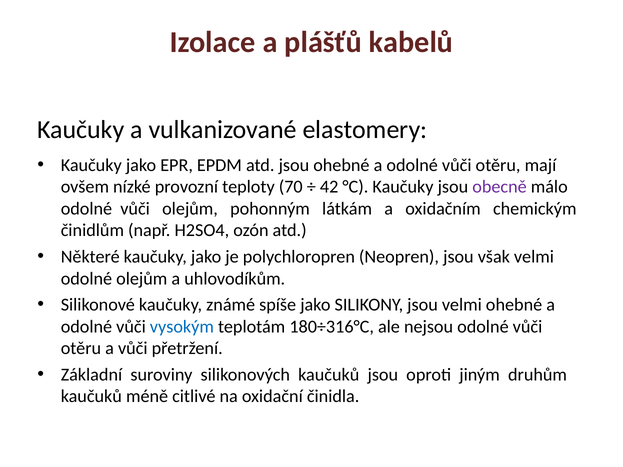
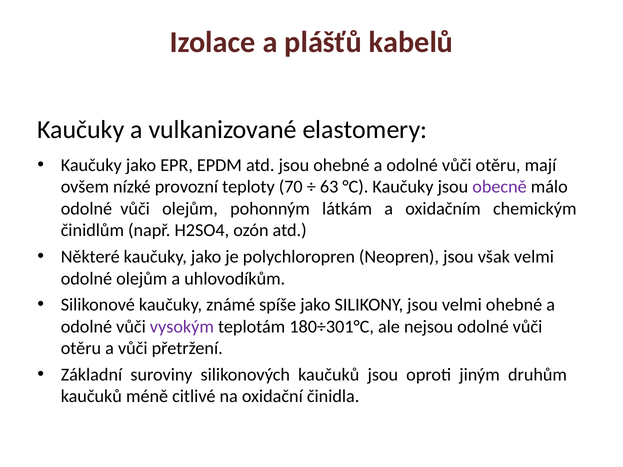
42: 42 -> 63
vysokým colour: blue -> purple
180÷316°C: 180÷316°C -> 180÷301°C
